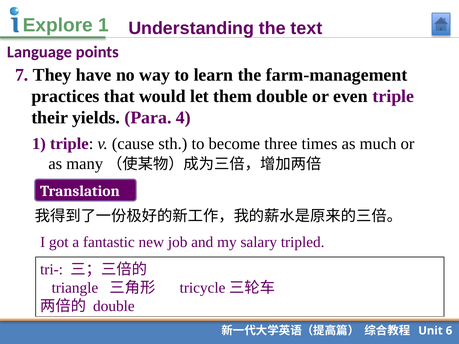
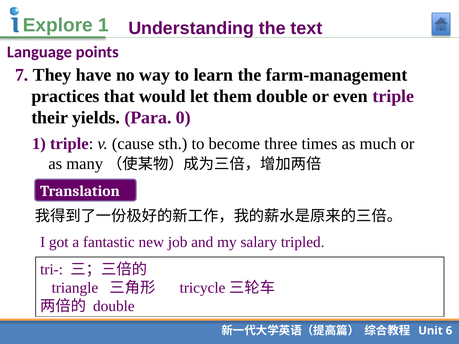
4: 4 -> 0
